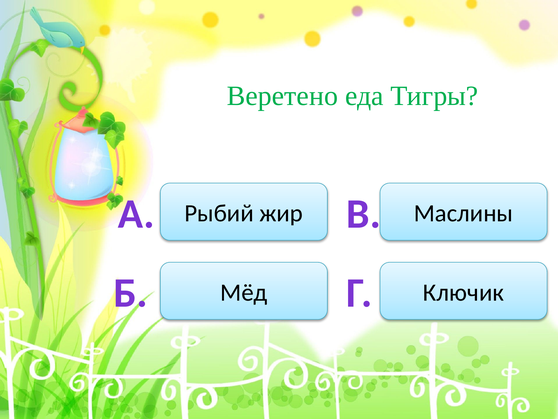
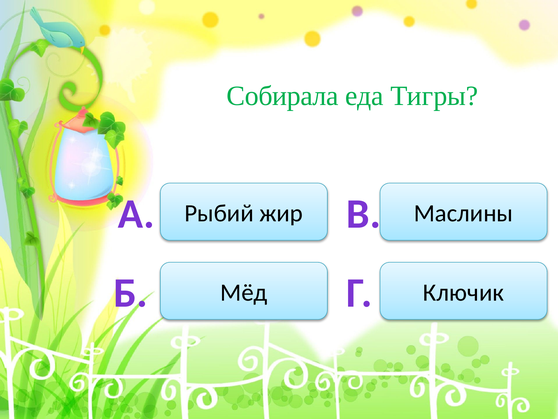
Веретено: Веретено -> Собирала
